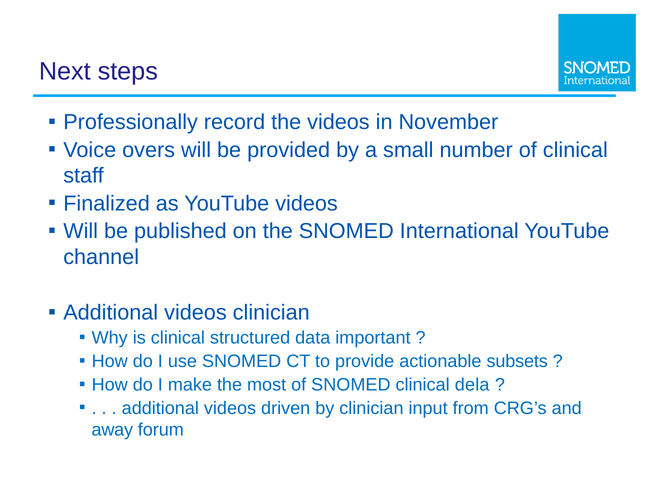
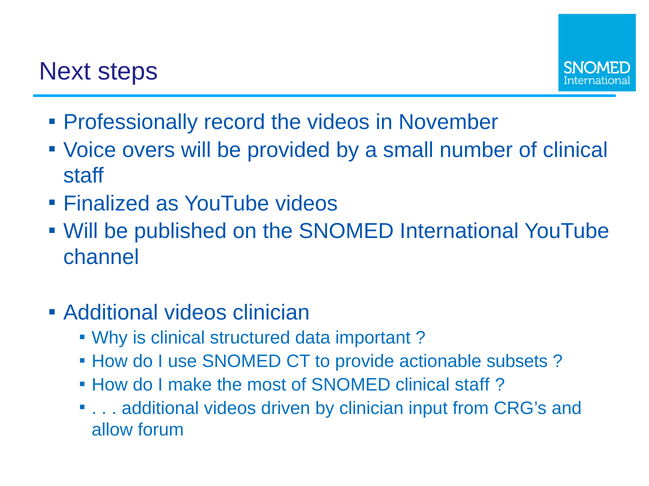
SNOMED clinical dela: dela -> staff
away: away -> allow
